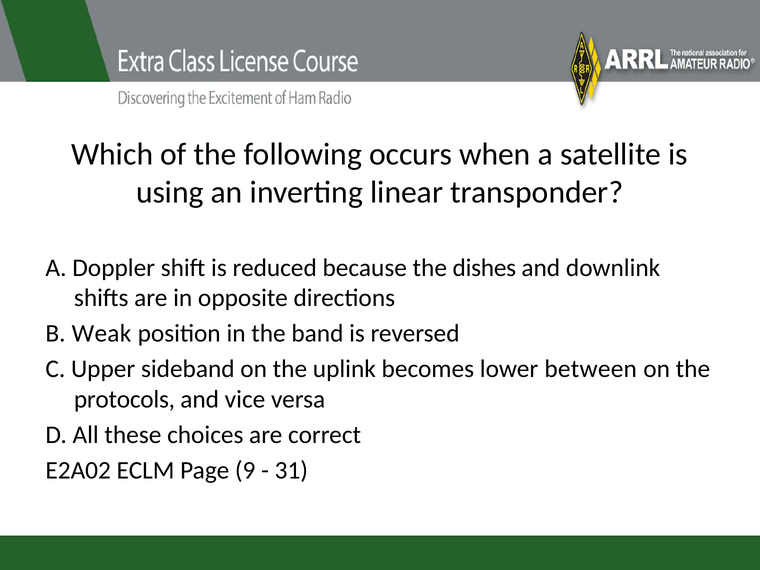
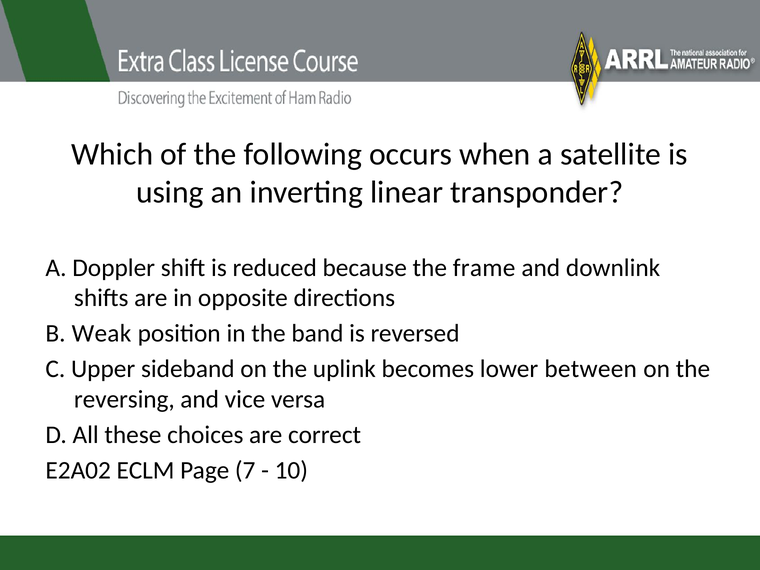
dishes: dishes -> frame
protocols: protocols -> reversing
9: 9 -> 7
31: 31 -> 10
